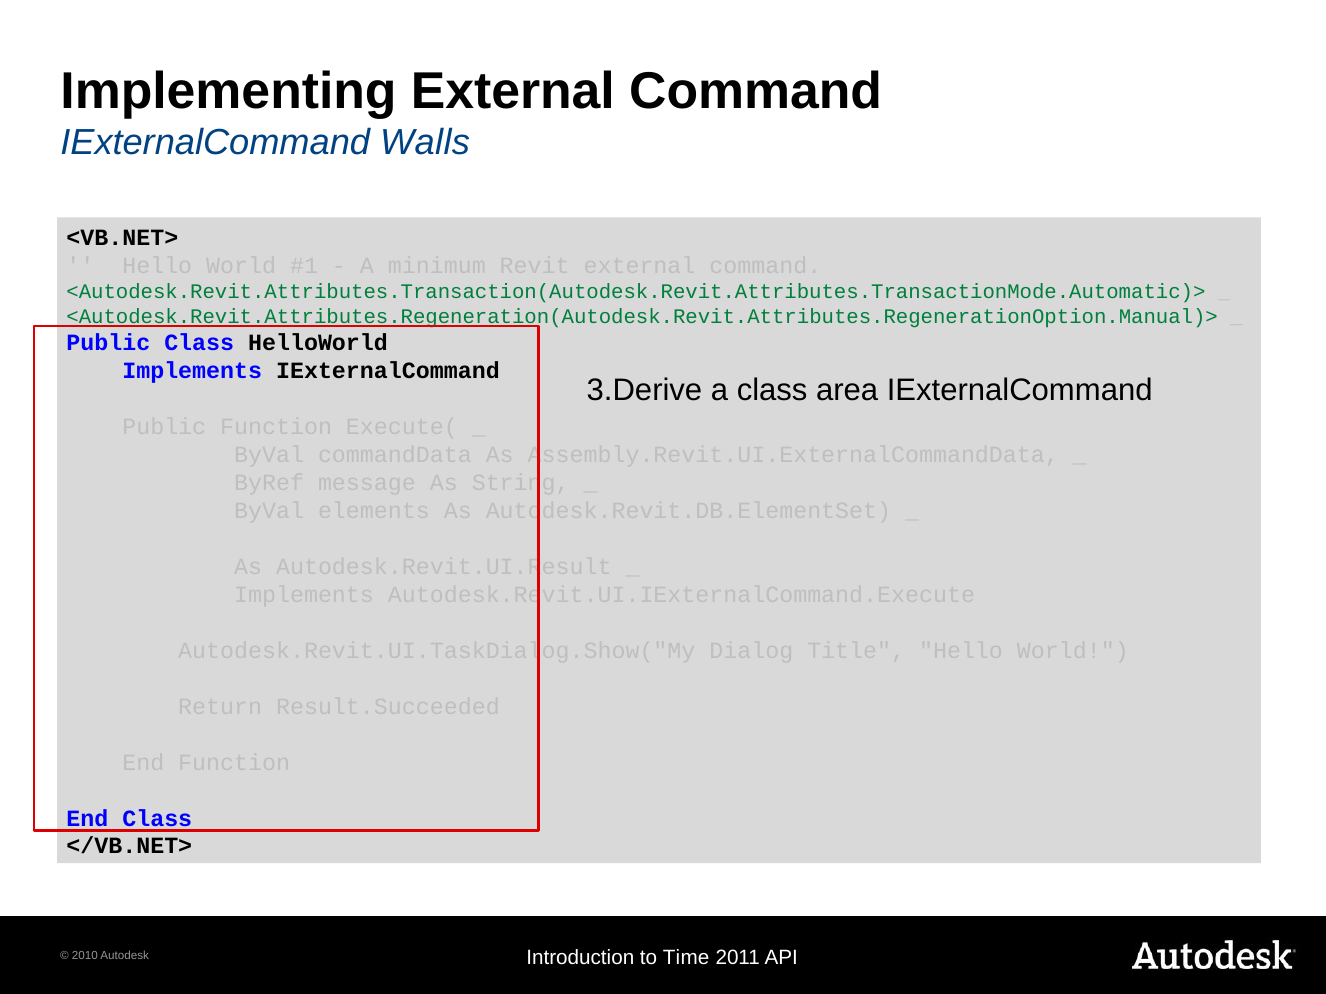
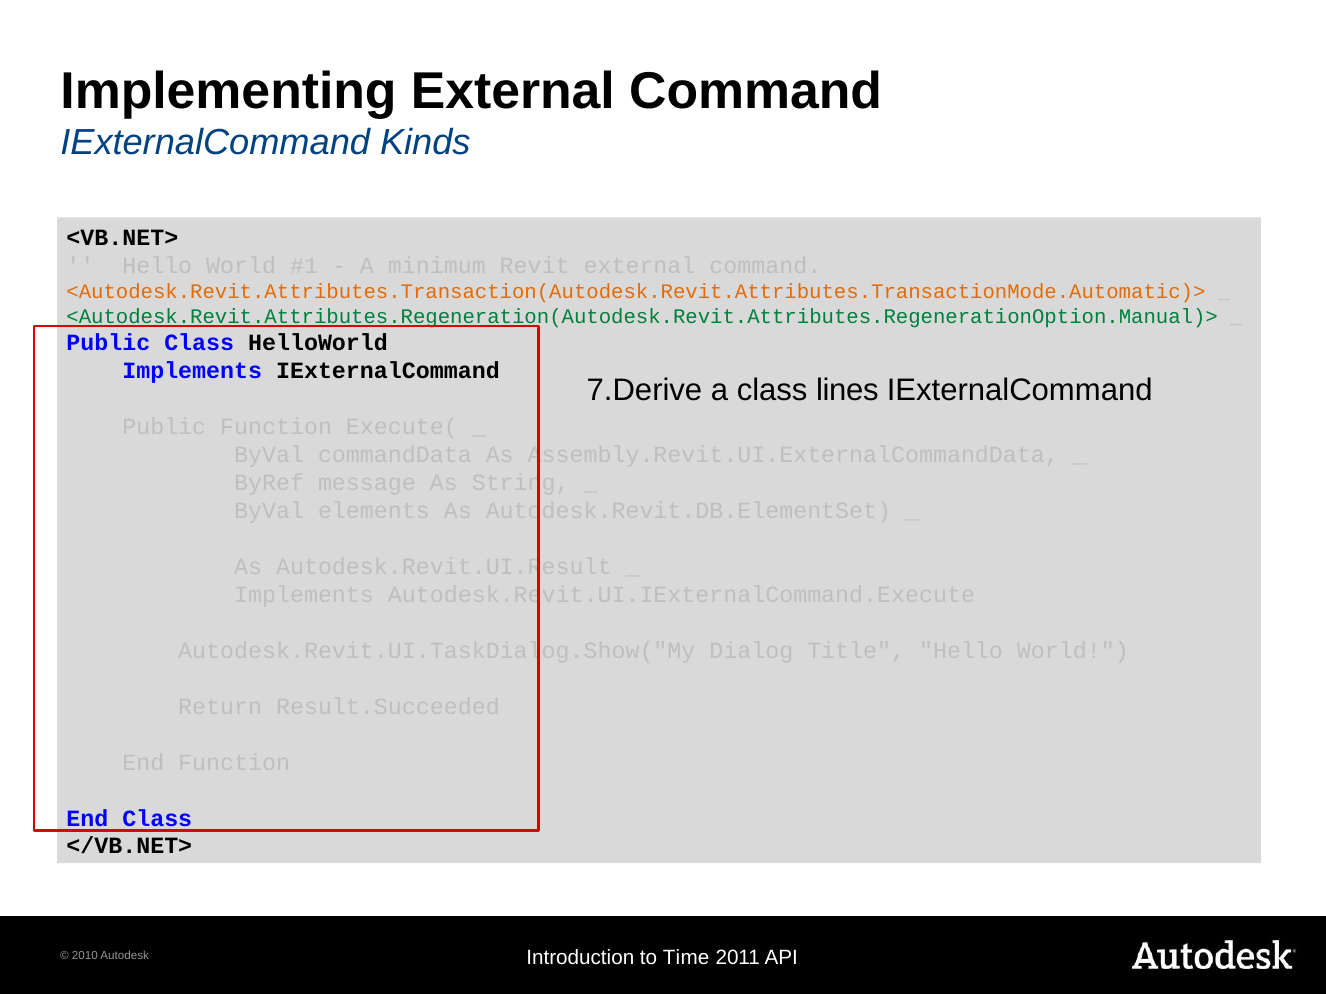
Walls: Walls -> Kinds
<Autodesk.Revit.Attributes.Transaction(Autodesk.Revit.Attributes.TransactionMode.Automatic)> colour: green -> orange
3.Derive: 3.Derive -> 7.Derive
area: area -> lines
